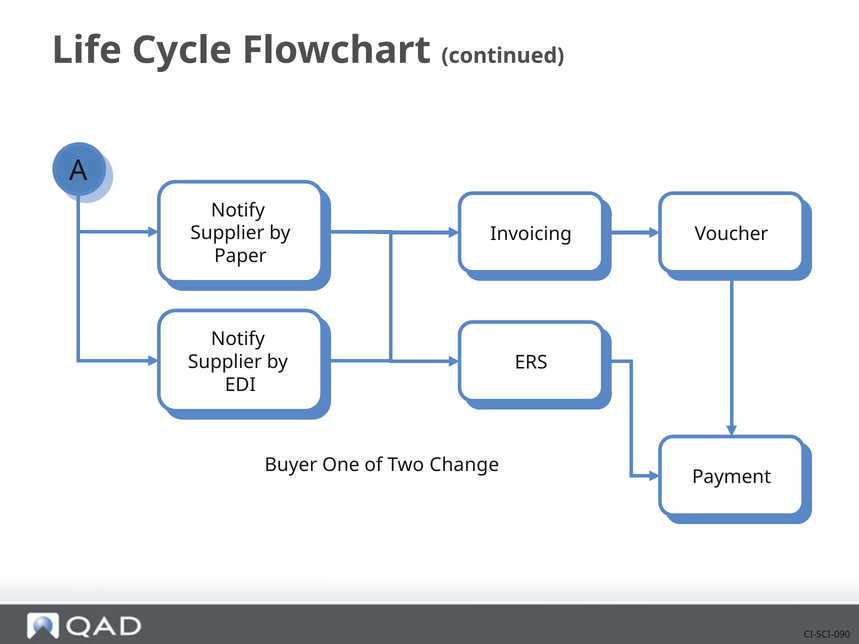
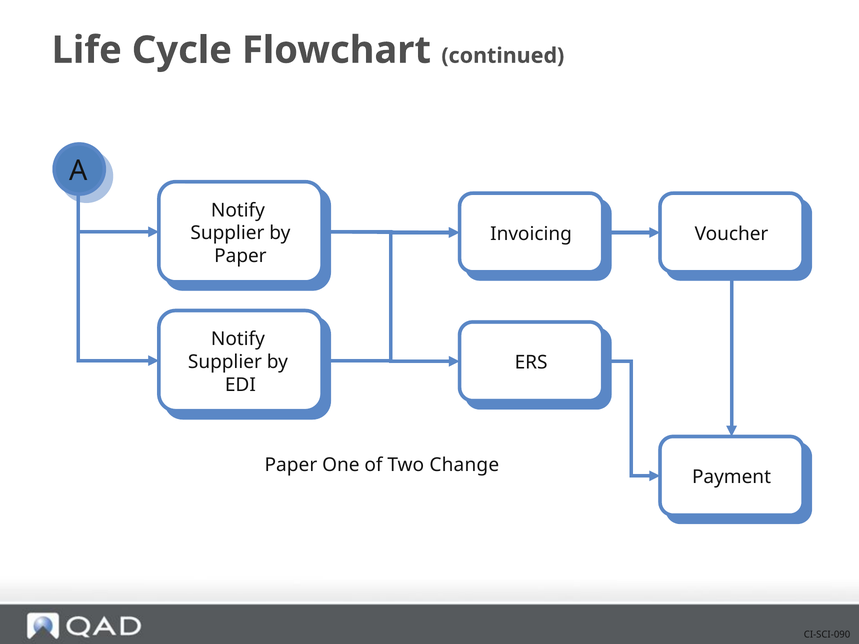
Buyer at (291, 465): Buyer -> Paper
